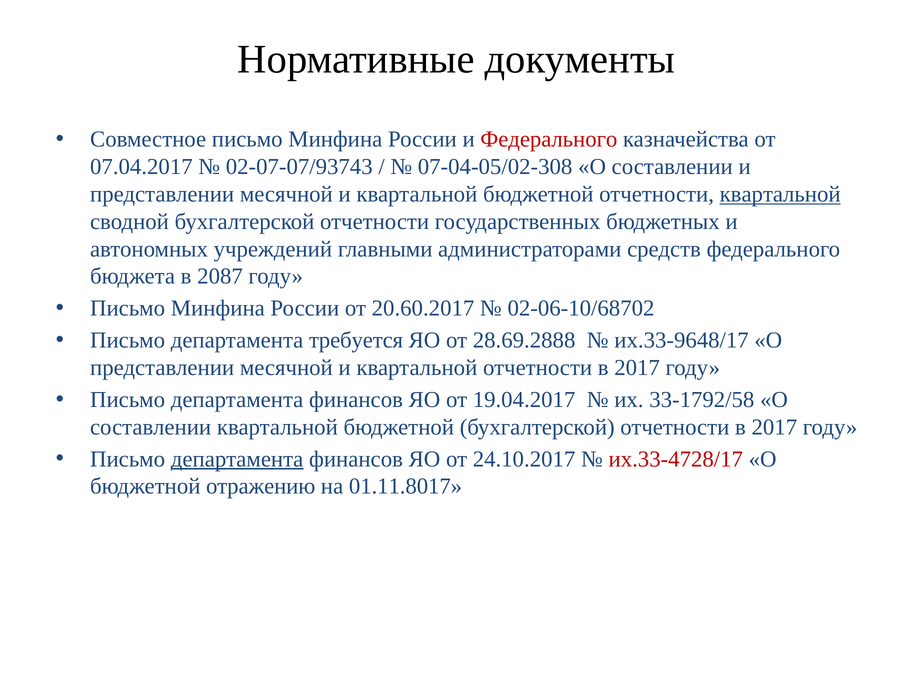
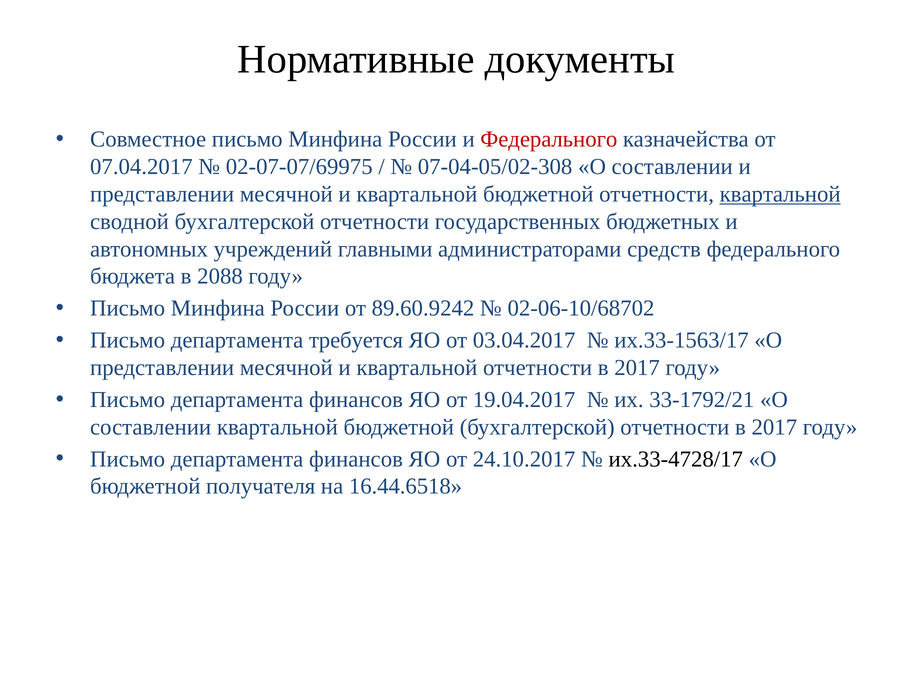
02-07-07/93743: 02-07-07/93743 -> 02-07-07/69975
2087: 2087 -> 2088
20.60.2017: 20.60.2017 -> 89.60.9242
28.69.2888: 28.69.2888 -> 03.04.2017
их.33-9648/17: их.33-9648/17 -> их.33-1563/17
33-1792/58: 33-1792/58 -> 33-1792/21
департамента at (237, 459) underline: present -> none
их.33-4728/17 colour: red -> black
отражению: отражению -> получателя
01.11.8017: 01.11.8017 -> 16.44.6518
